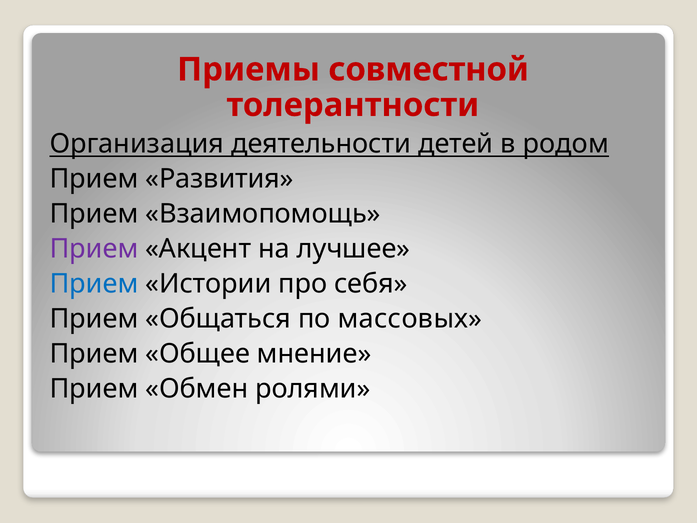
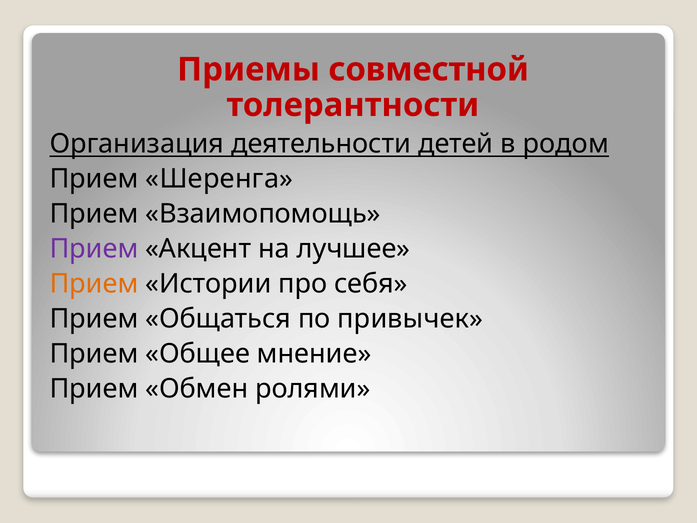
Развития: Развития -> Шеренга
Прием at (94, 284) colour: blue -> orange
массовых: массовых -> привычек
